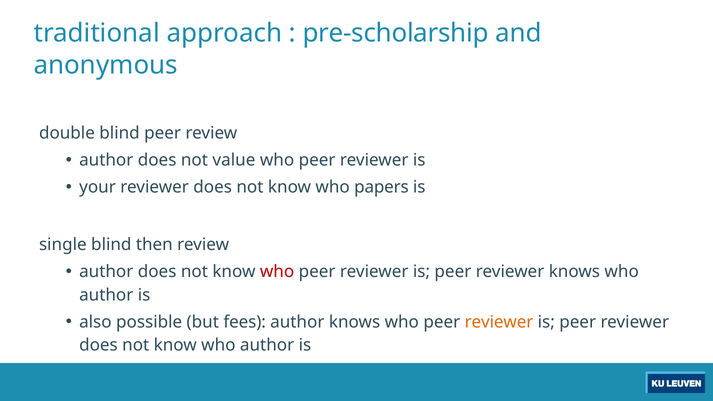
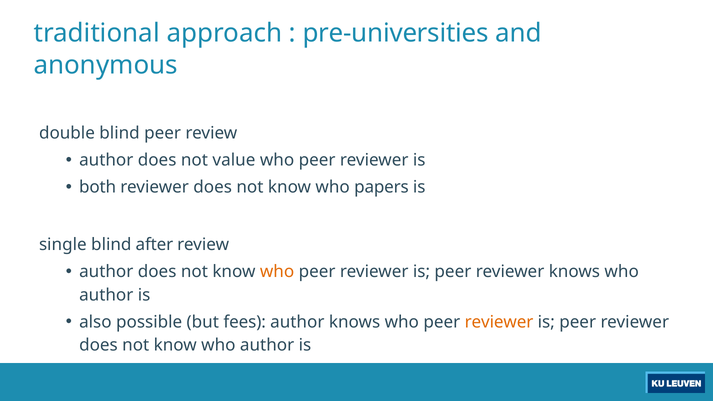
pre-scholarship: pre-scholarship -> pre-universities
your: your -> both
then: then -> after
who at (277, 272) colour: red -> orange
